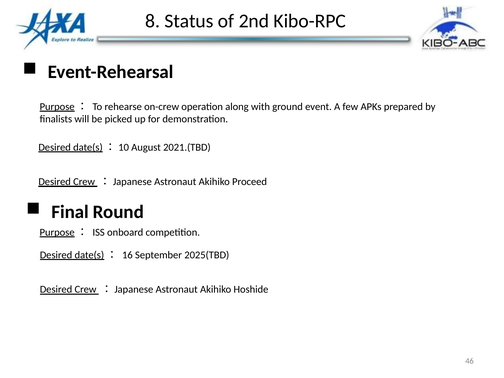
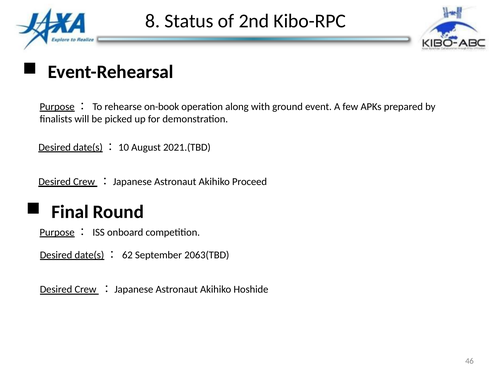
on-crew: on-crew -> on-book
16: 16 -> 62
2025(TBD: 2025(TBD -> 2063(TBD
